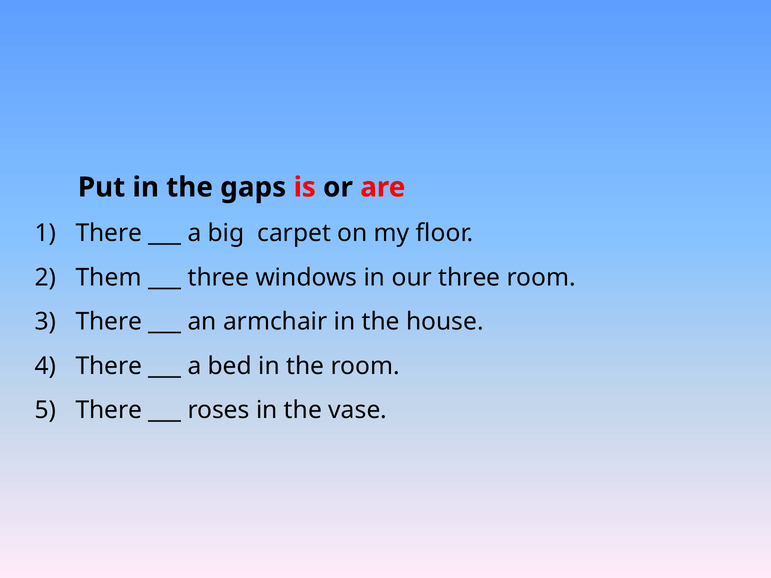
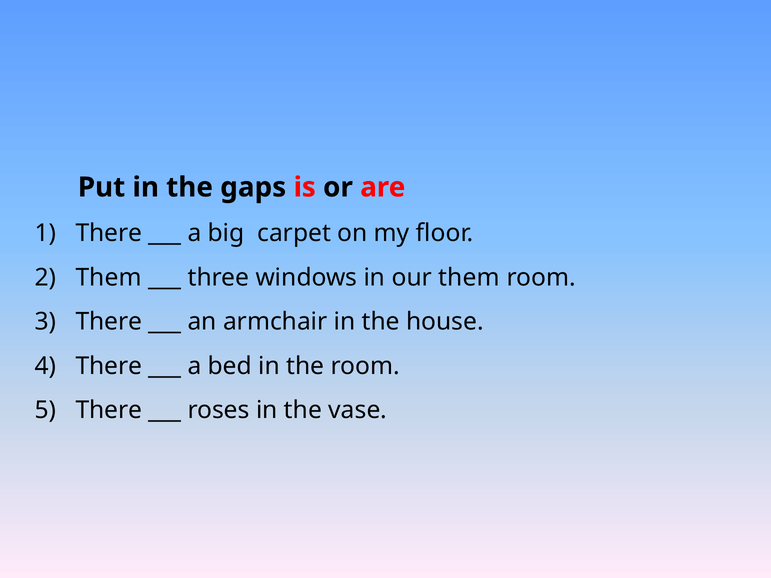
our three: three -> them
